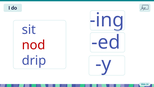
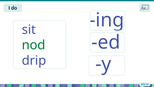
nod colour: red -> green
